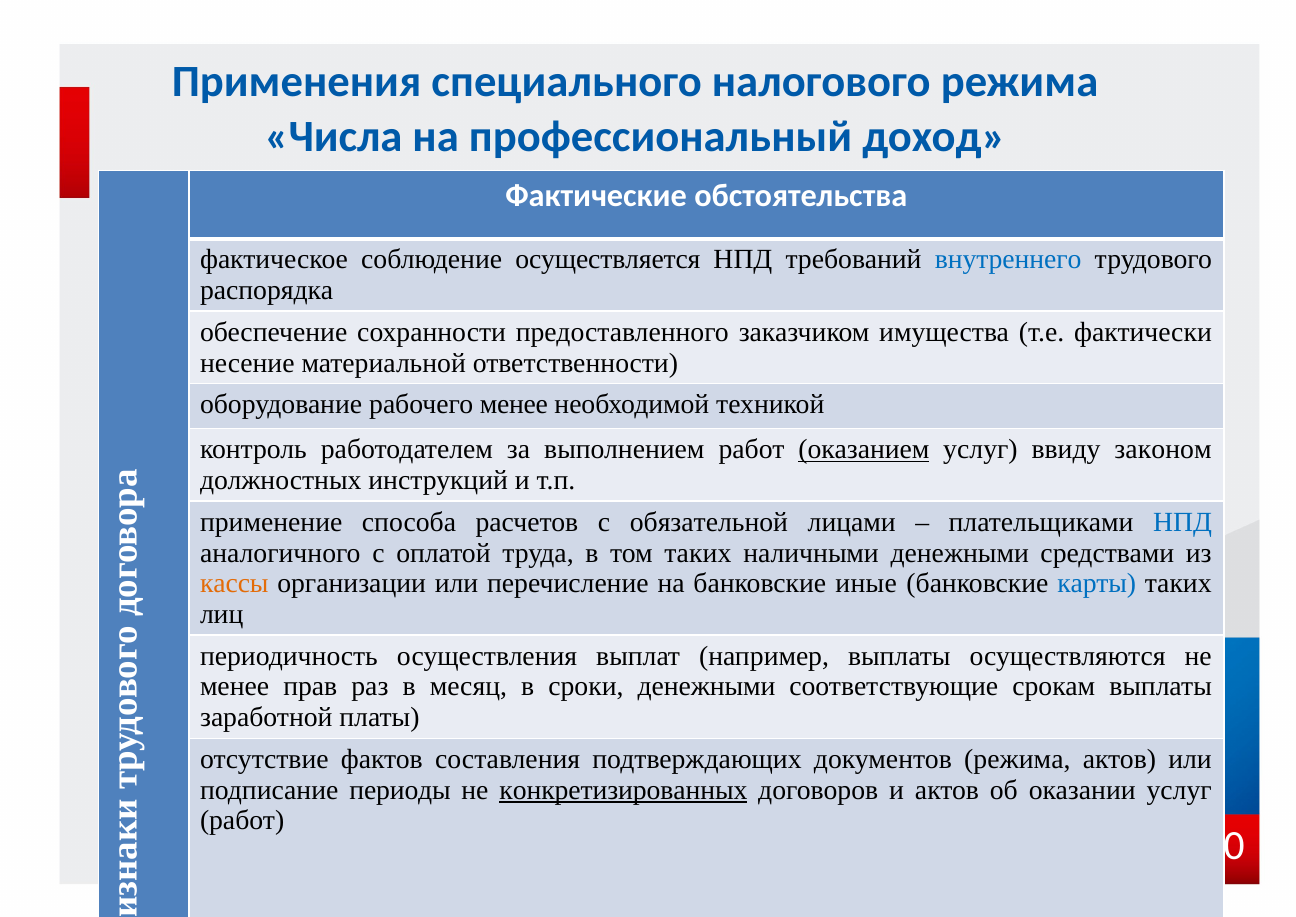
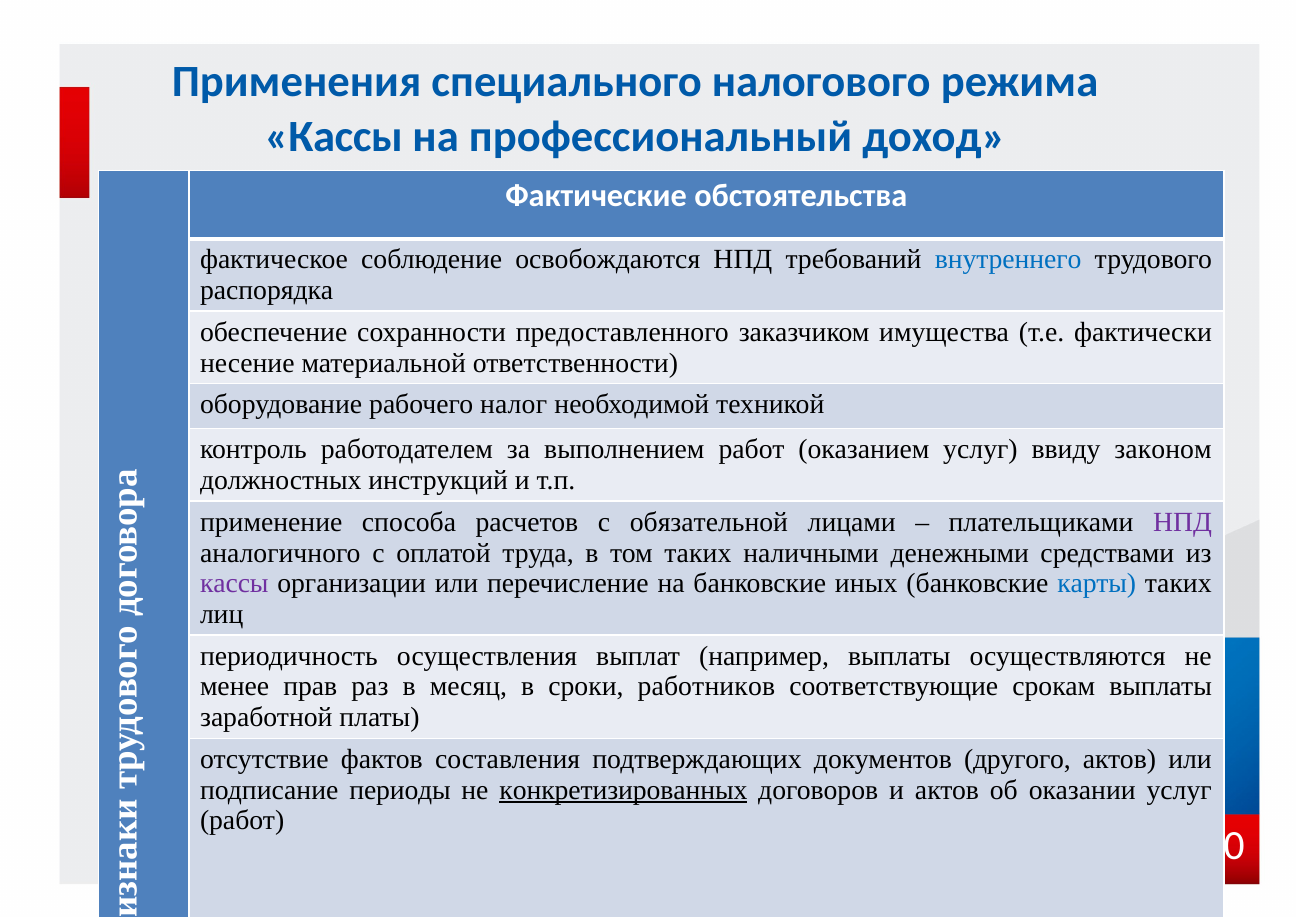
Числа at (334, 137): Числа -> Кассы
осуществляется: осуществляется -> освобождаются
рабочего менее: менее -> налог
оказанием underline: present -> none
НПД at (1183, 522) colour: blue -> purple
кассы at (234, 583) colour: orange -> purple
иные: иные -> иных
сроки денежными: денежными -> работников
документов режима: режима -> другого
